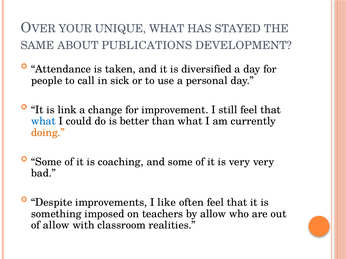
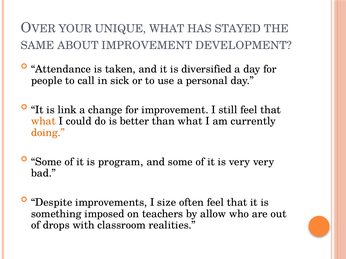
ABOUT PUBLICATIONS: PUBLICATIONS -> IMPROVEMENT
what at (43, 121) colour: blue -> orange
coaching: coaching -> program
like: like -> size
of allow: allow -> drops
